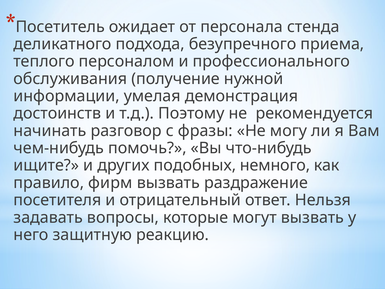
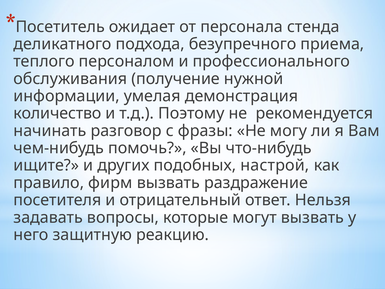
достоинств: достоинств -> количество
немного: немного -> настрой
